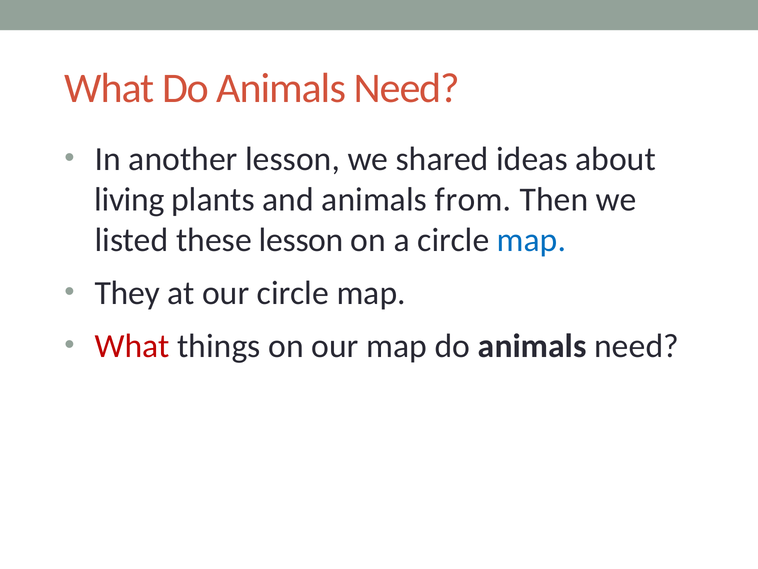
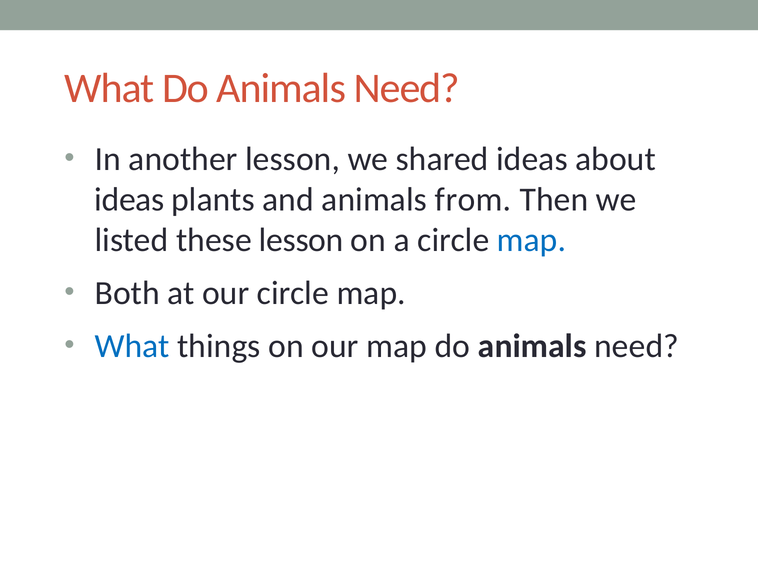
living at (129, 199): living -> ideas
They: They -> Both
What at (132, 346) colour: red -> blue
